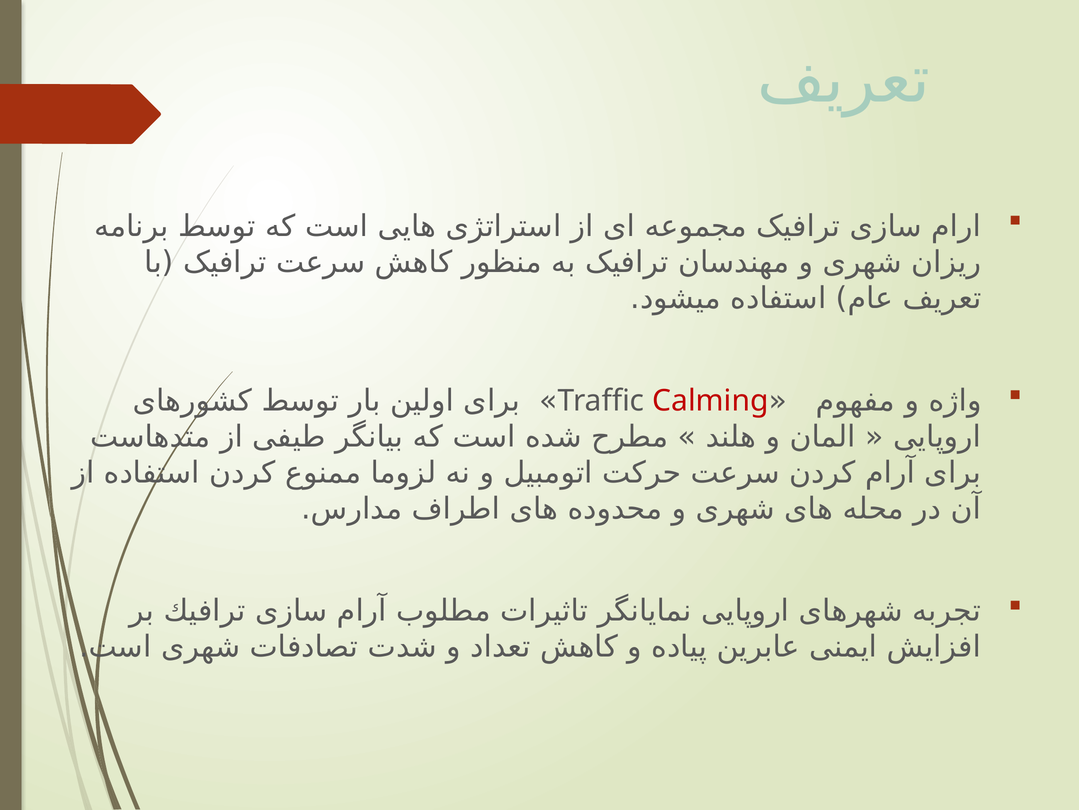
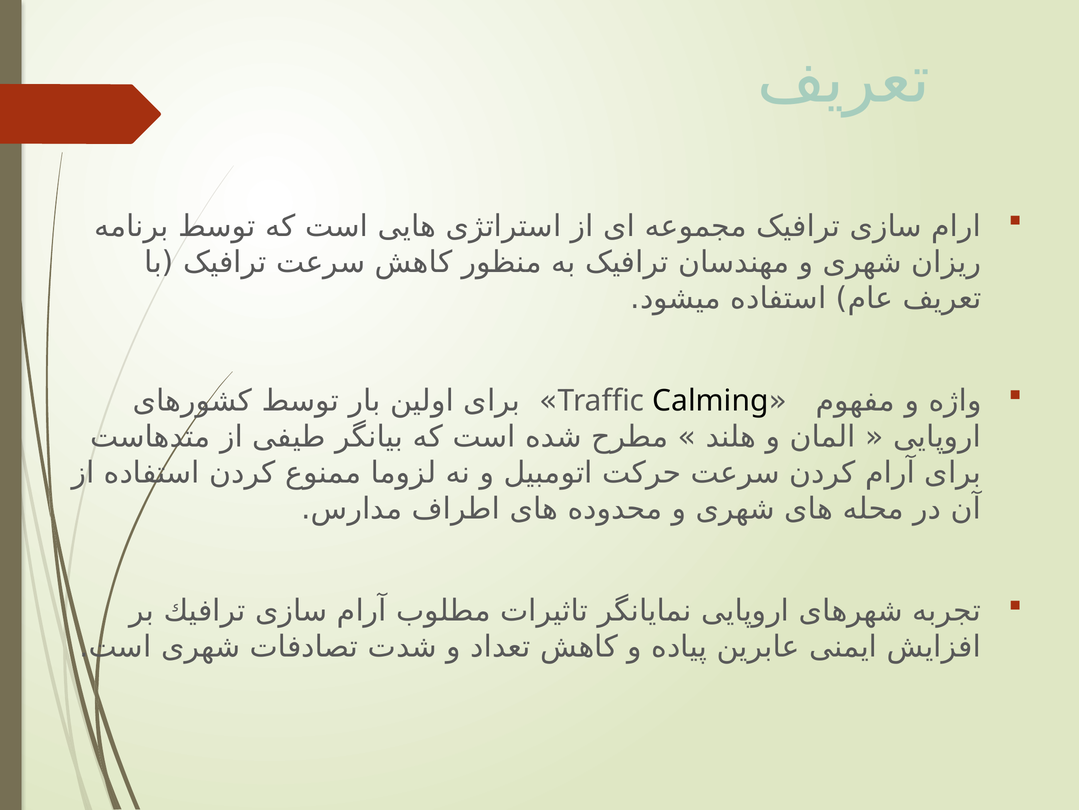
Calming colour: red -> black
